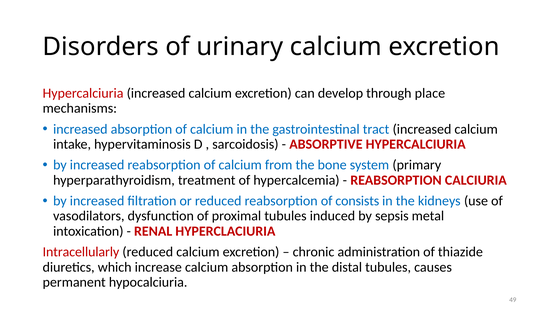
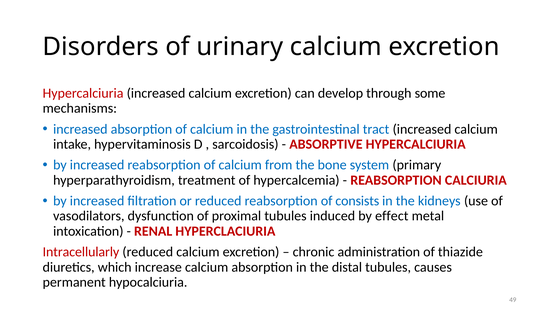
place: place -> some
sepsis: sepsis -> effect
